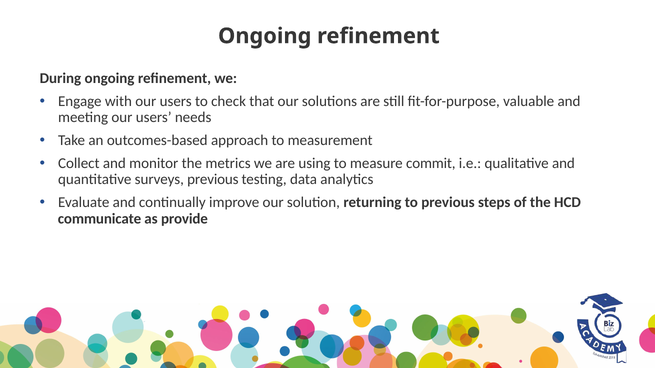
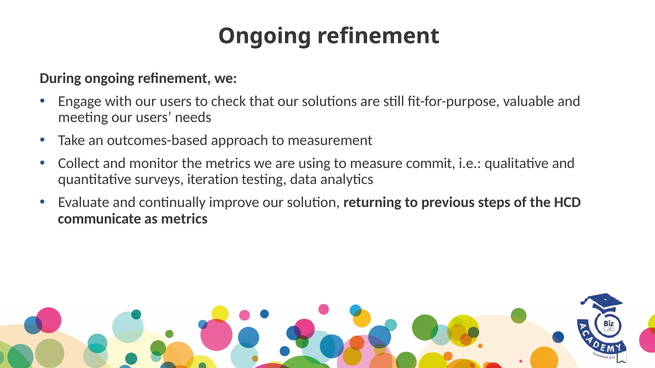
surveys previous: previous -> iteration
as provide: provide -> metrics
